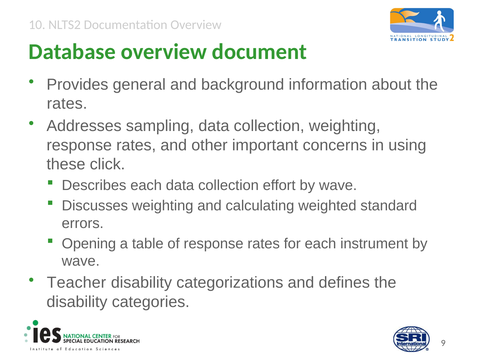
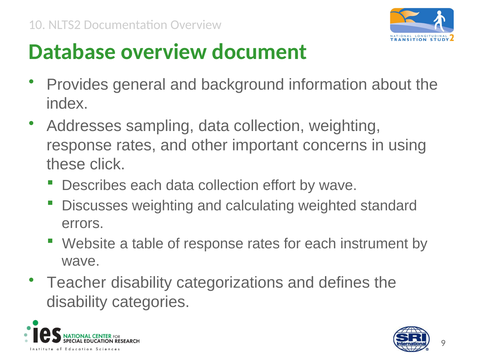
rates at (67, 104): rates -> index
Opening: Opening -> Website
